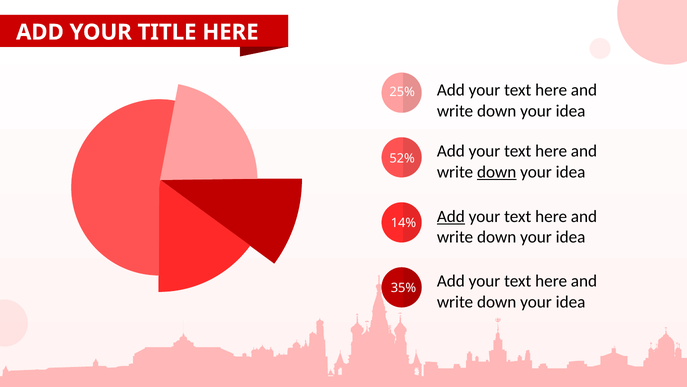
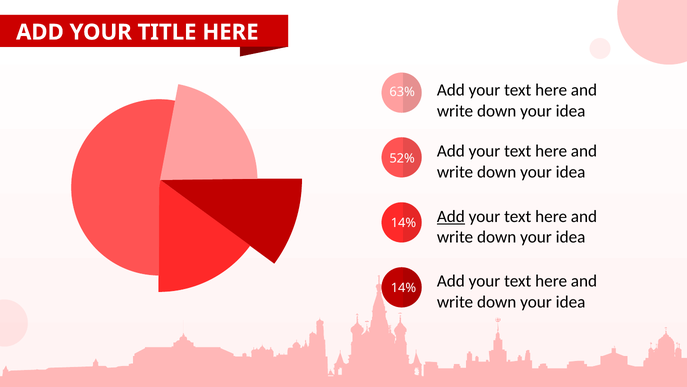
25%: 25% -> 63%
down at (497, 172) underline: present -> none
35% at (403, 288): 35% -> 14%
